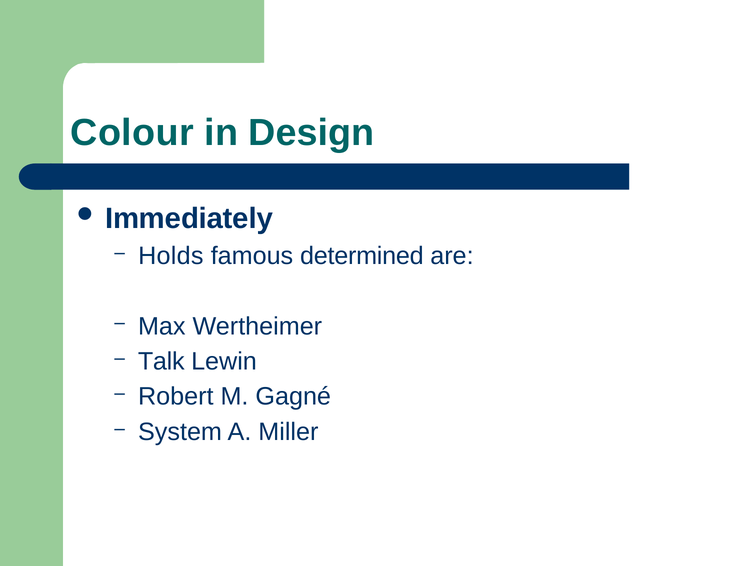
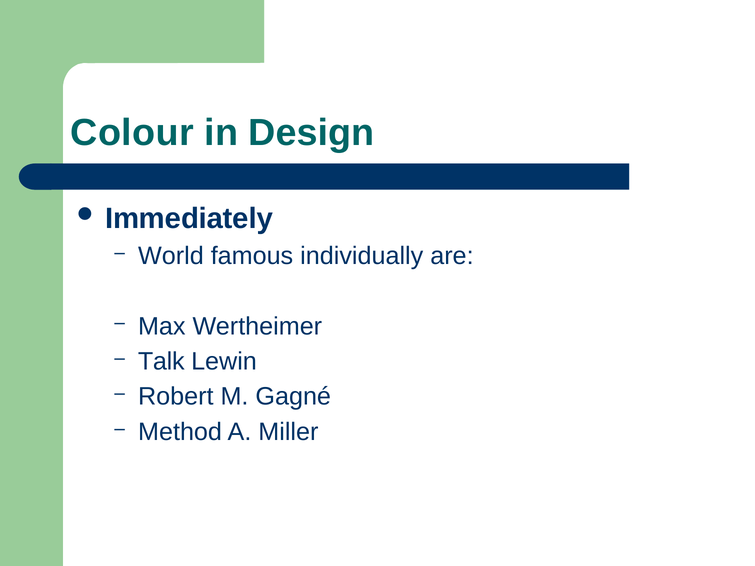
Holds: Holds -> World
determined: determined -> individually
System: System -> Method
